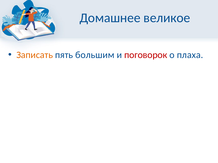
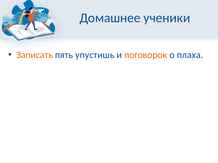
великое: великое -> ученики
большим: большим -> упустишь
поговорок colour: red -> orange
